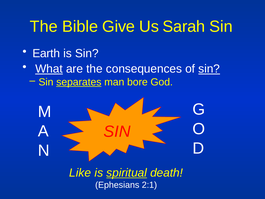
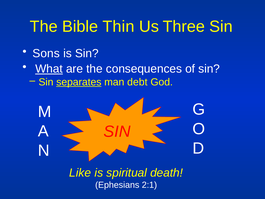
Give: Give -> Thin
Sarah: Sarah -> Three
Earth: Earth -> Sons
sin at (209, 69) underline: present -> none
bore: bore -> debt
spiritual underline: present -> none
